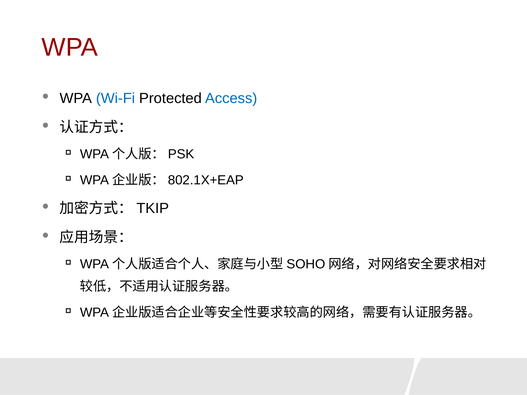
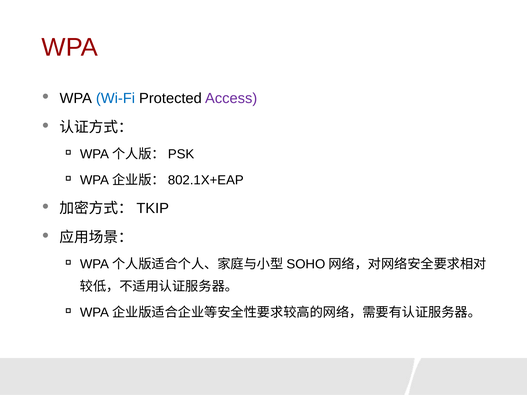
Access colour: blue -> purple
